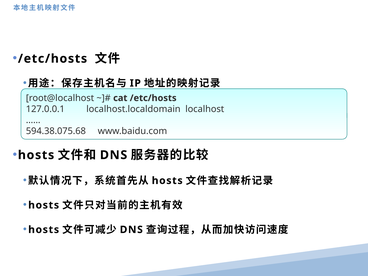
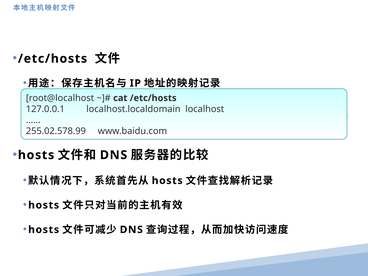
594.38.075.68: 594.38.075.68 -> 255.02.578.99
